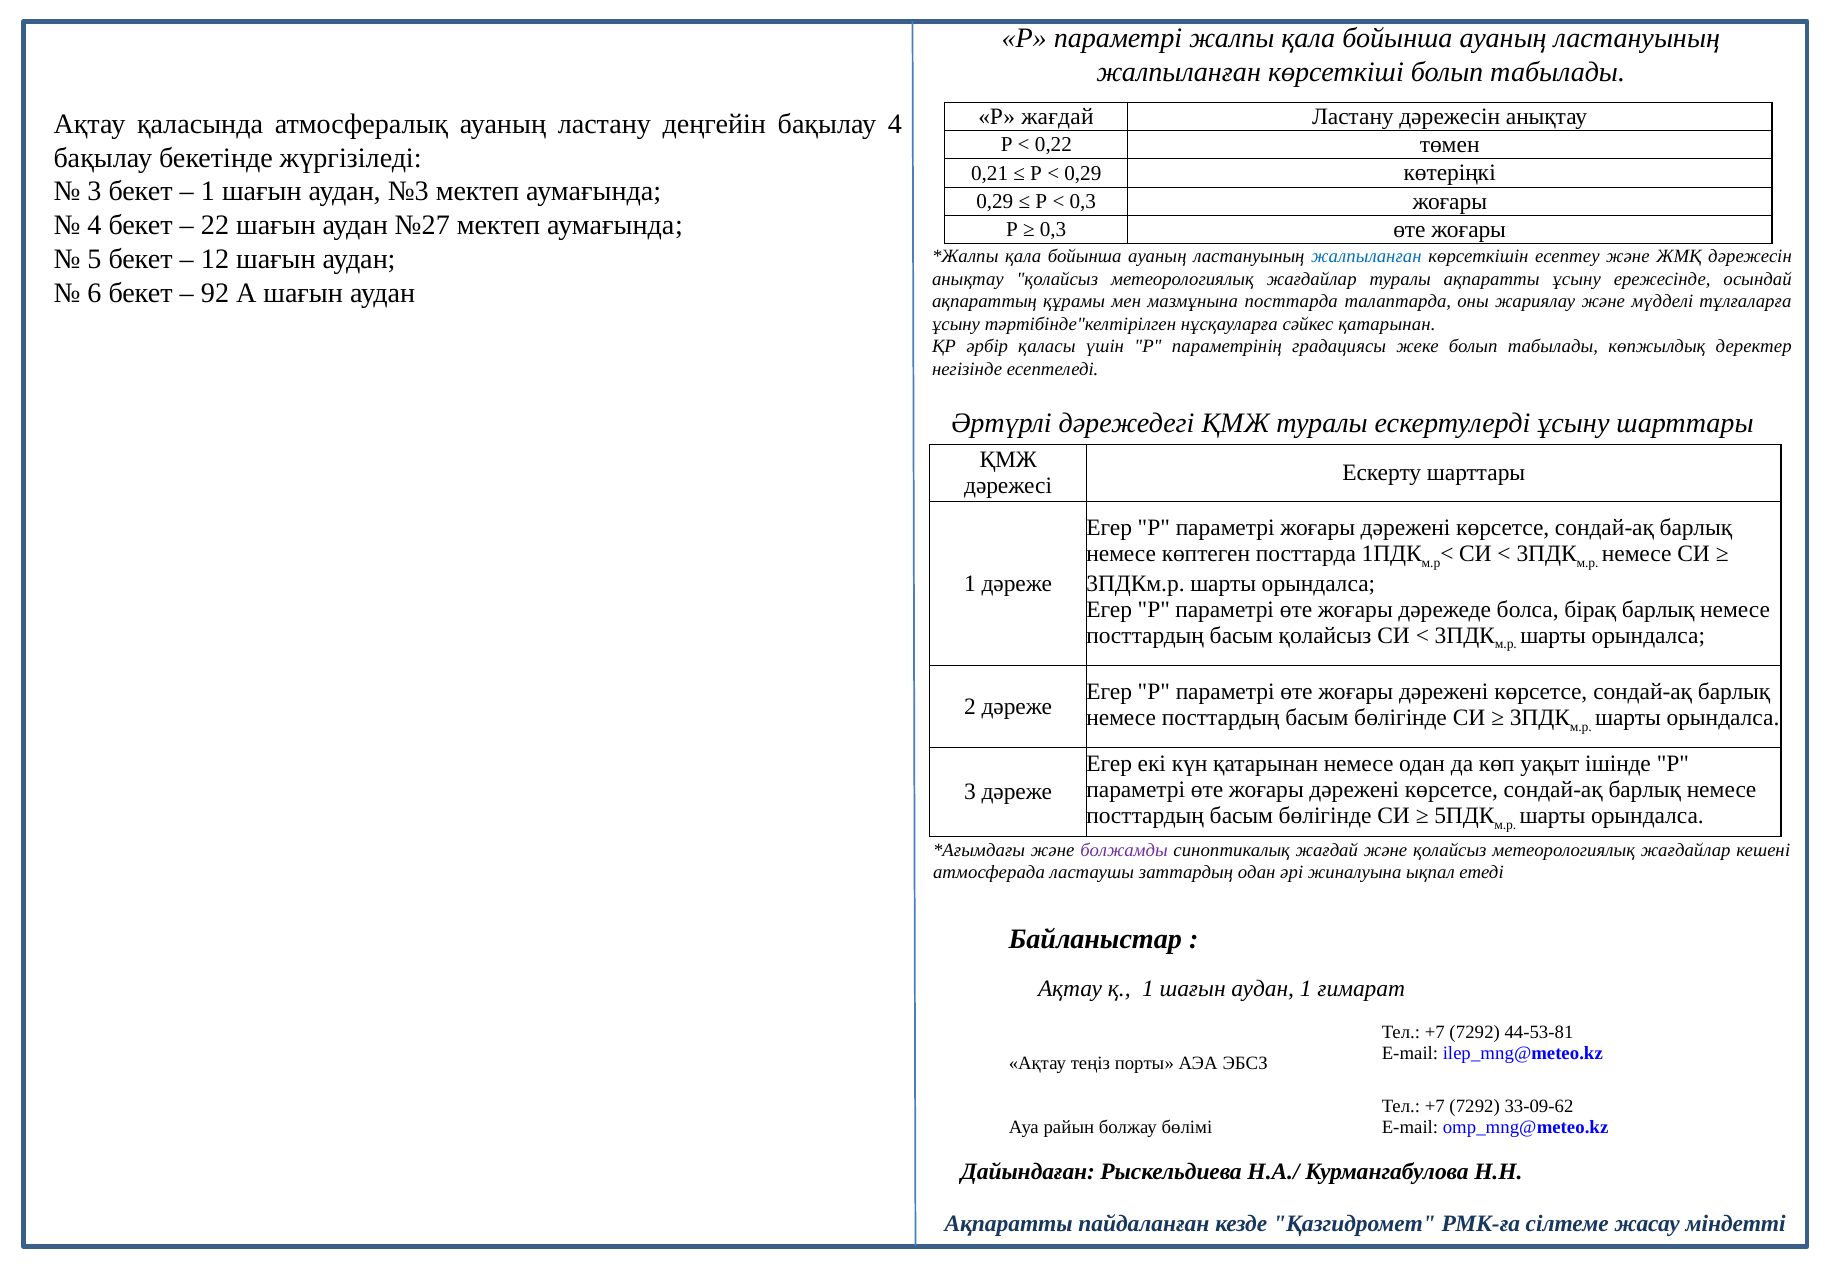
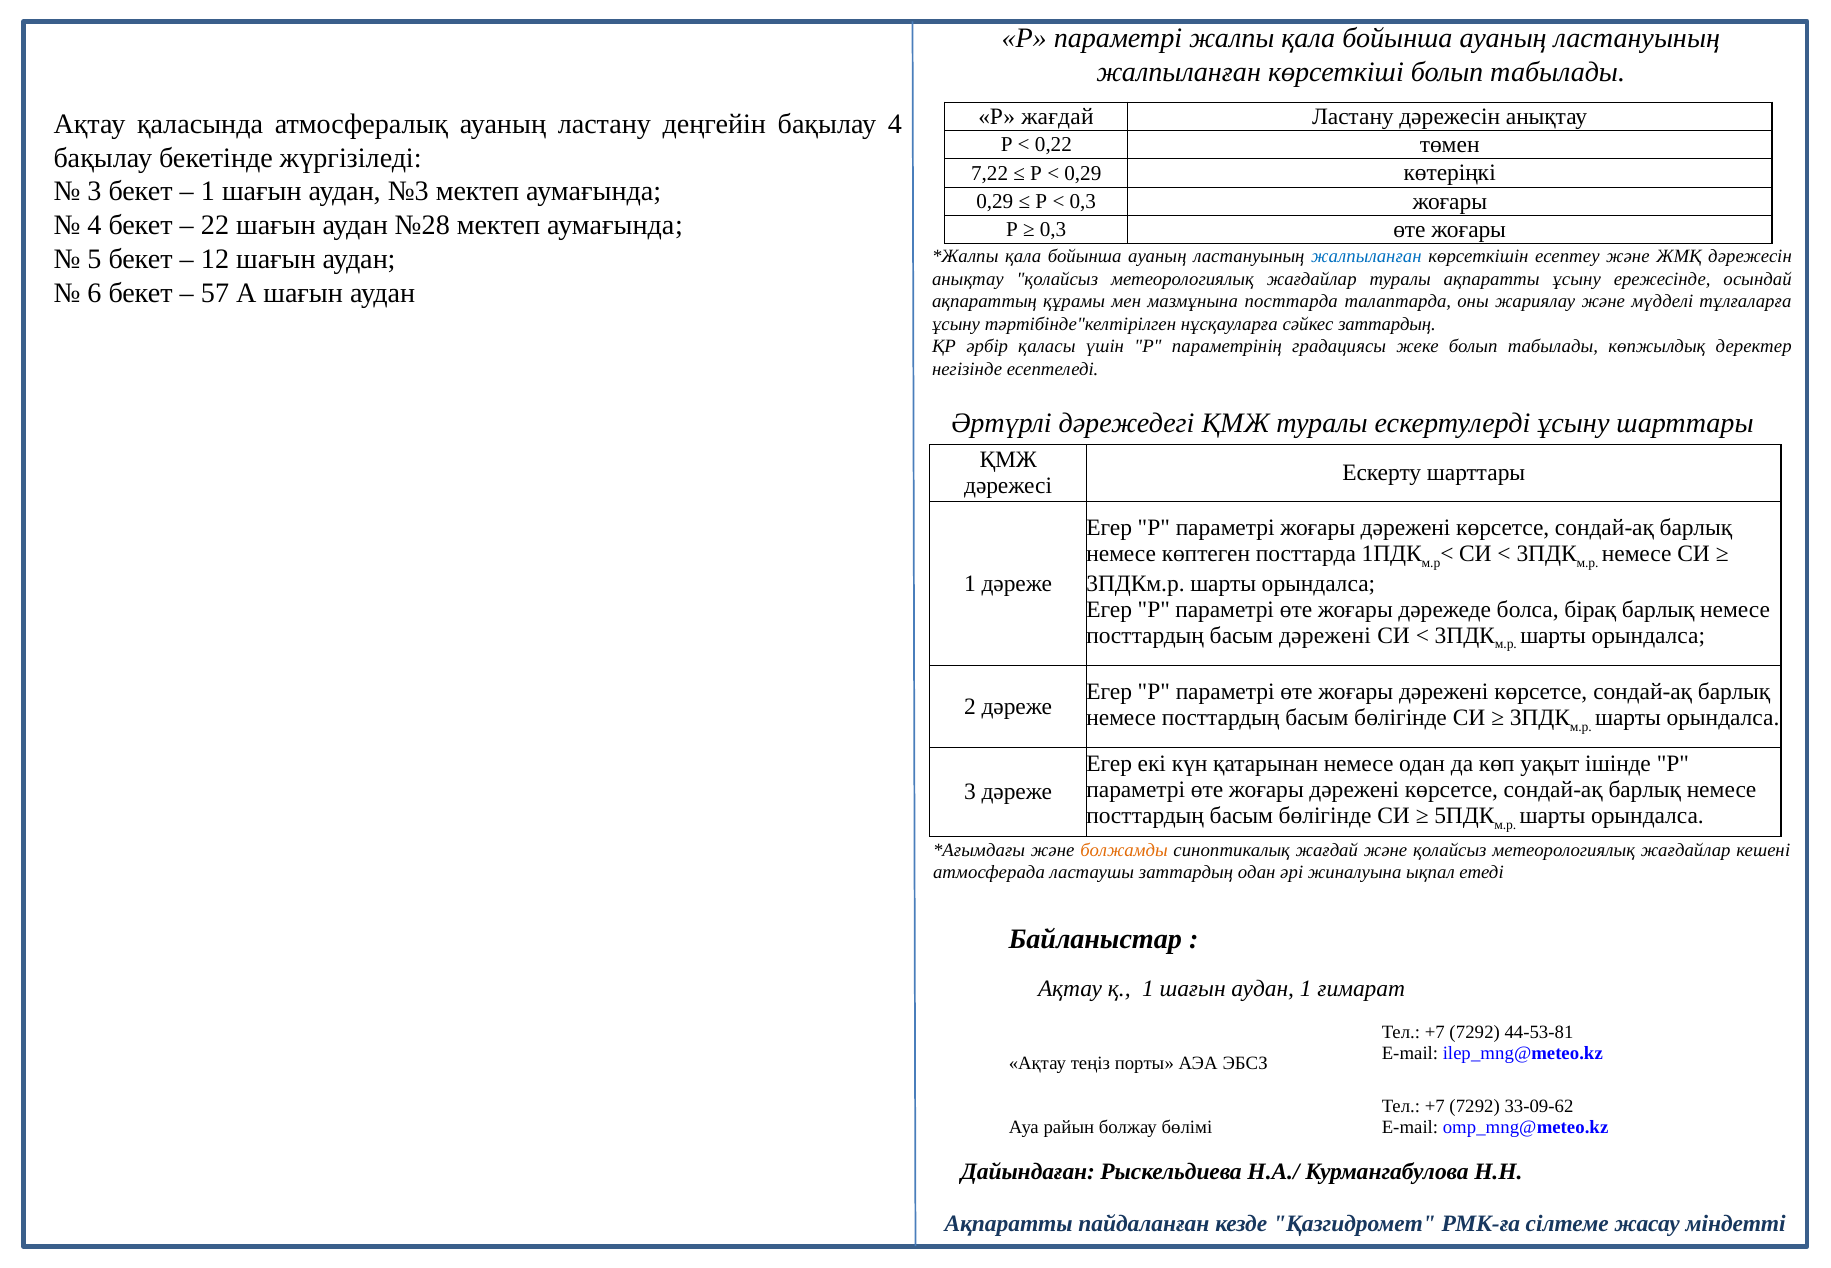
0,21: 0,21 -> 7,22
№27: №27 -> №28
92: 92 -> 57
сәйкес қатарынан: қатарынан -> заттардың
басым қолайсыз: қолайсыз -> дәрежені
болжамды colour: purple -> orange
